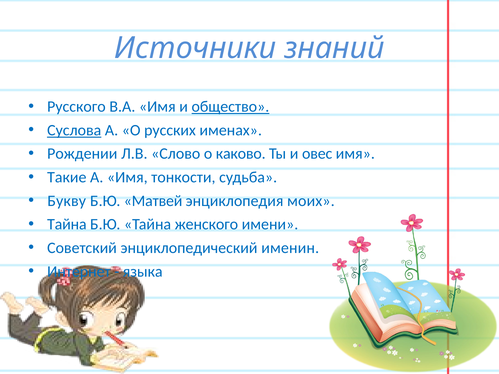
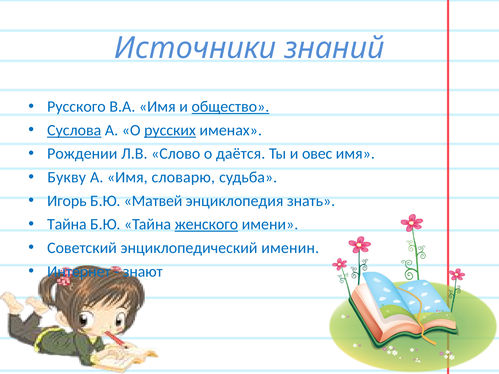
русских underline: none -> present
каково: каково -> даётся
Такие: Такие -> Букву
тонкости: тонкости -> словарю
Букву: Букву -> Игорь
моих: моих -> знать
женского underline: none -> present
языка: языка -> знают
